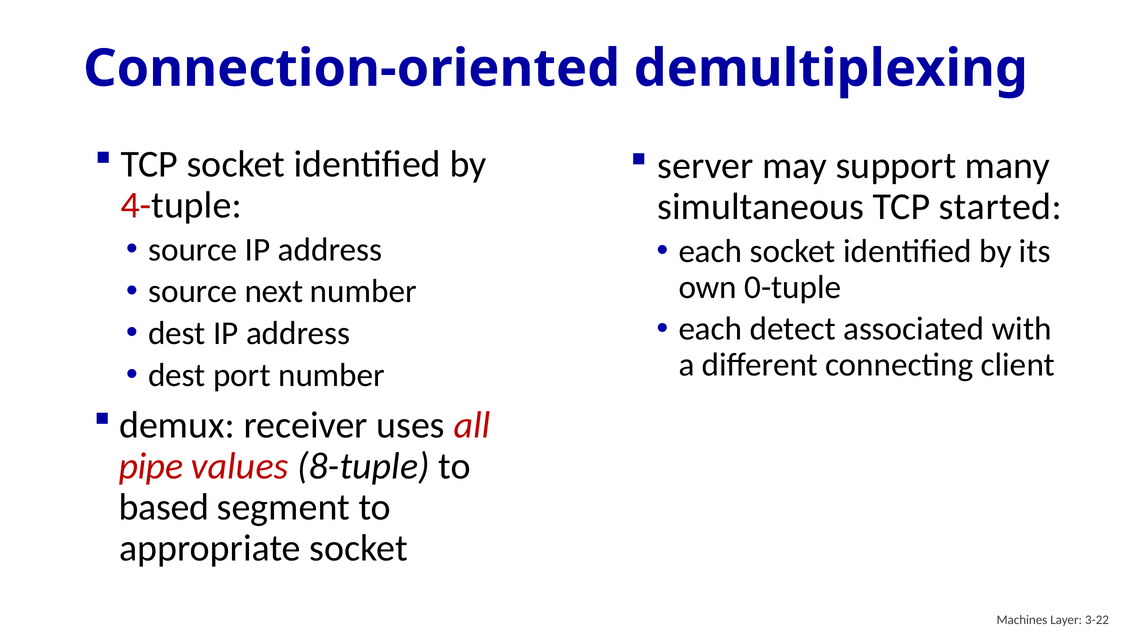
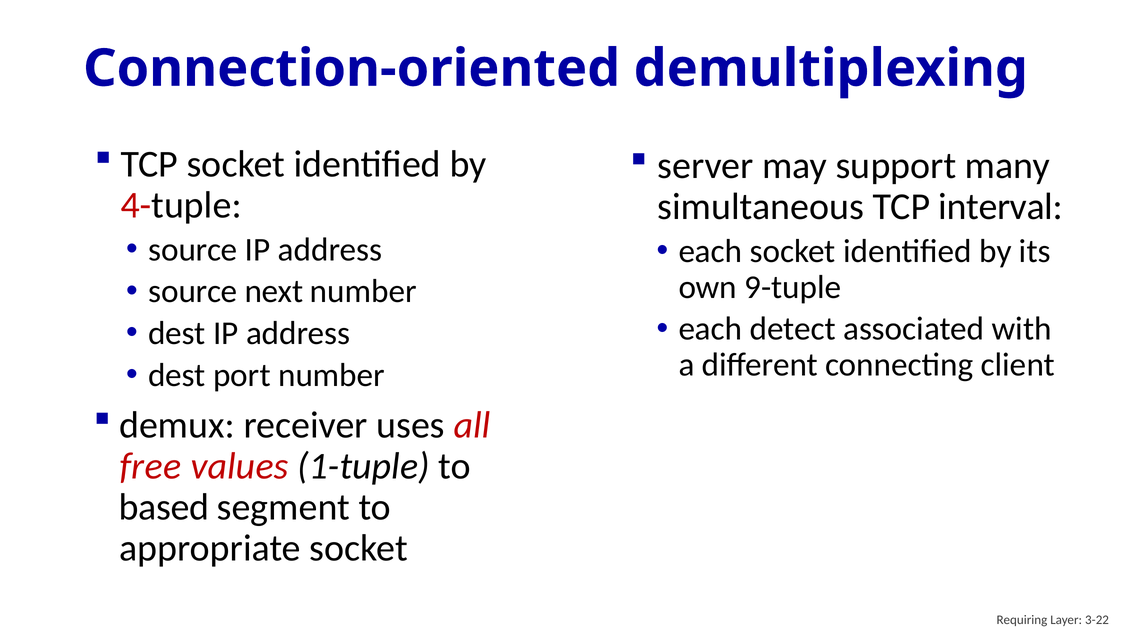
started: started -> interval
0-tuple: 0-tuple -> 9-tuple
pipe: pipe -> free
8-tuple: 8-tuple -> 1-tuple
Machines: Machines -> Requiring
